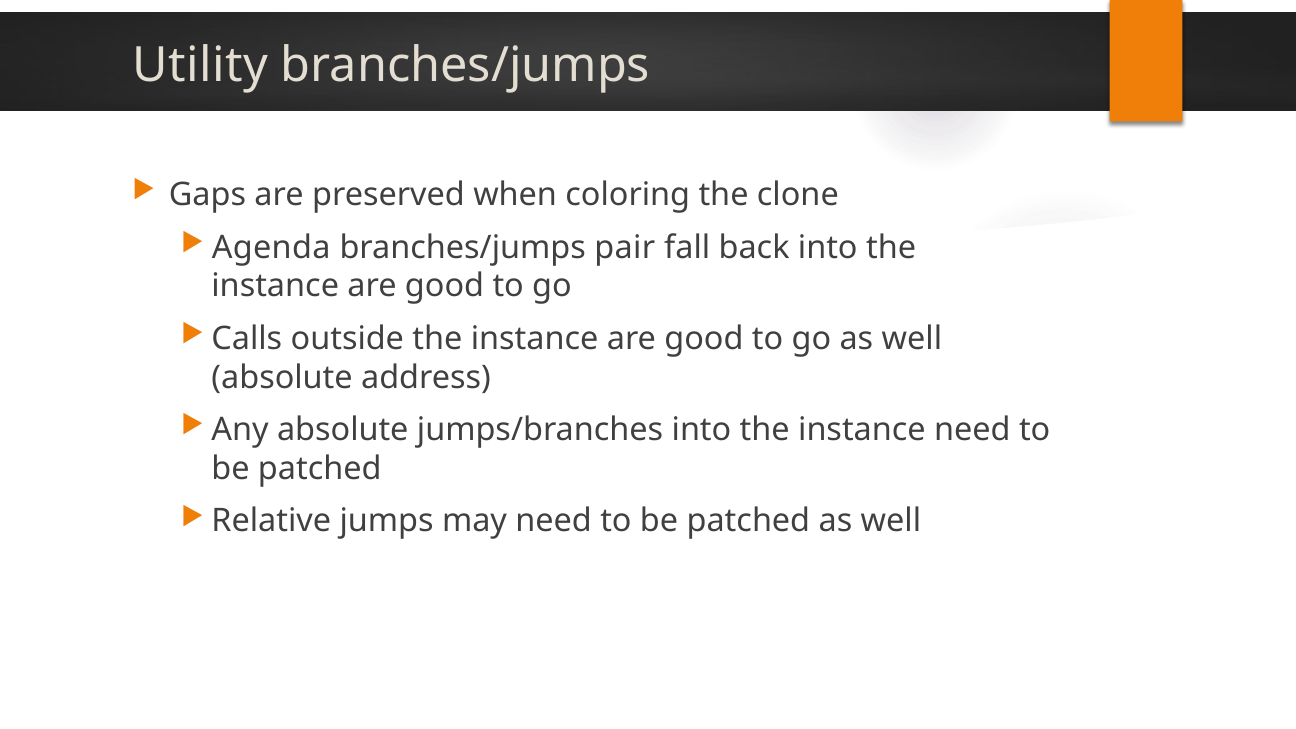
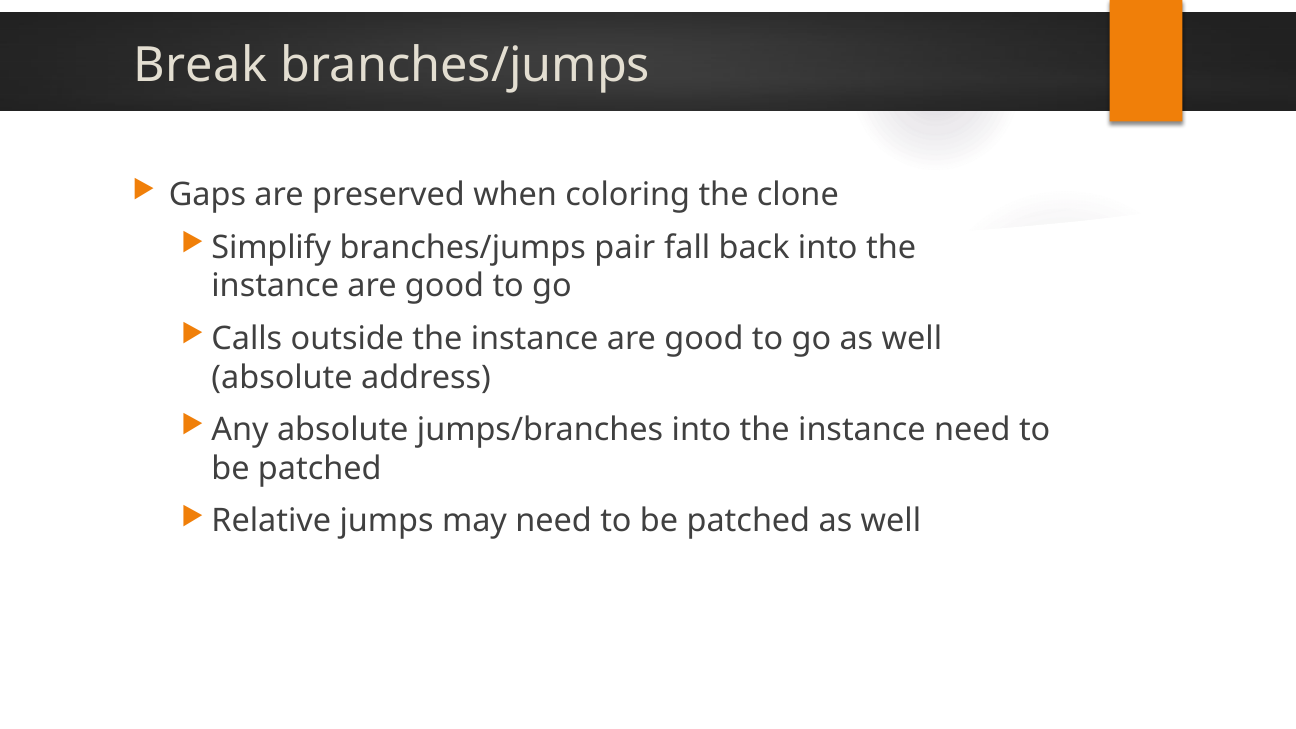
Utility: Utility -> Break
Agenda: Agenda -> Simplify
